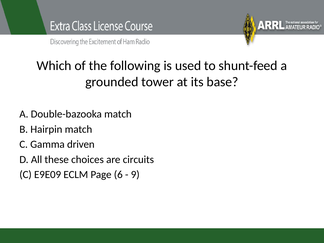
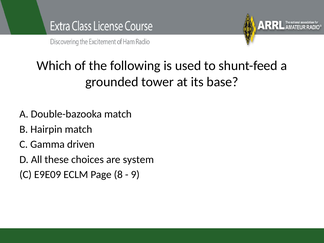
circuits: circuits -> system
6: 6 -> 8
